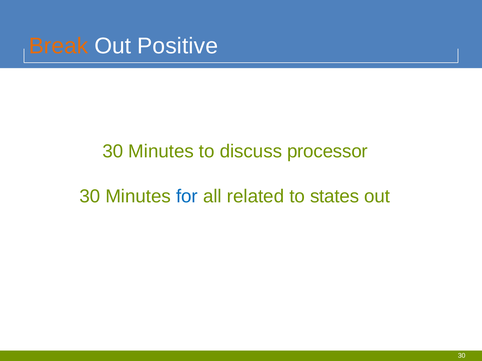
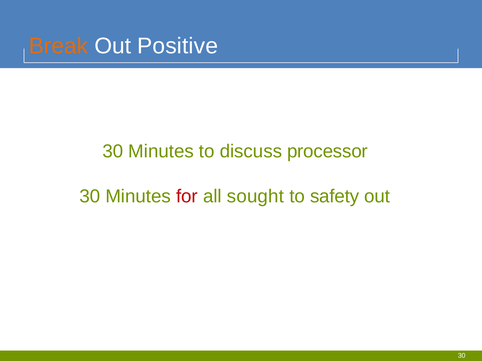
for colour: blue -> red
related: related -> sought
states: states -> safety
